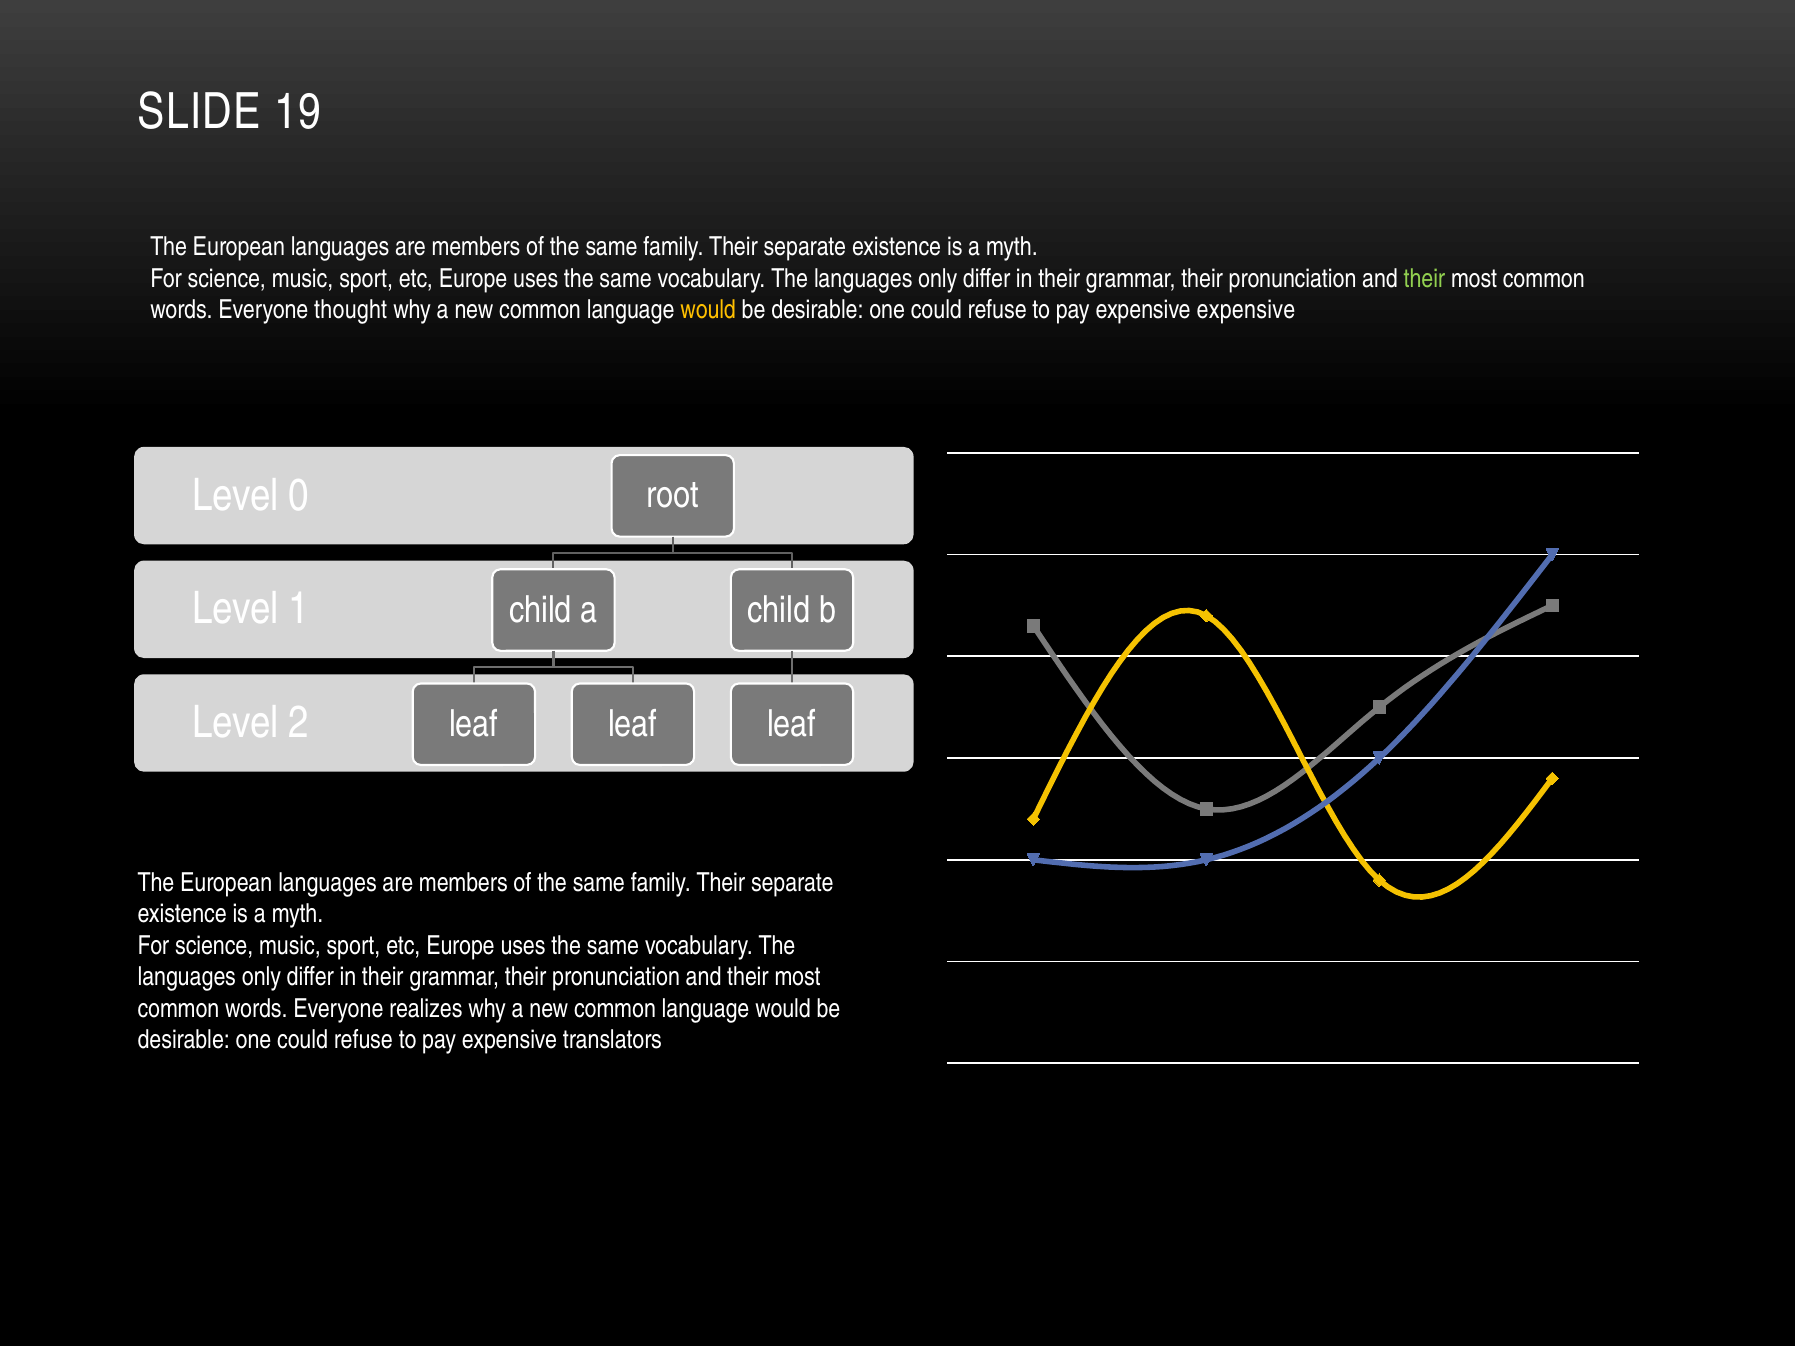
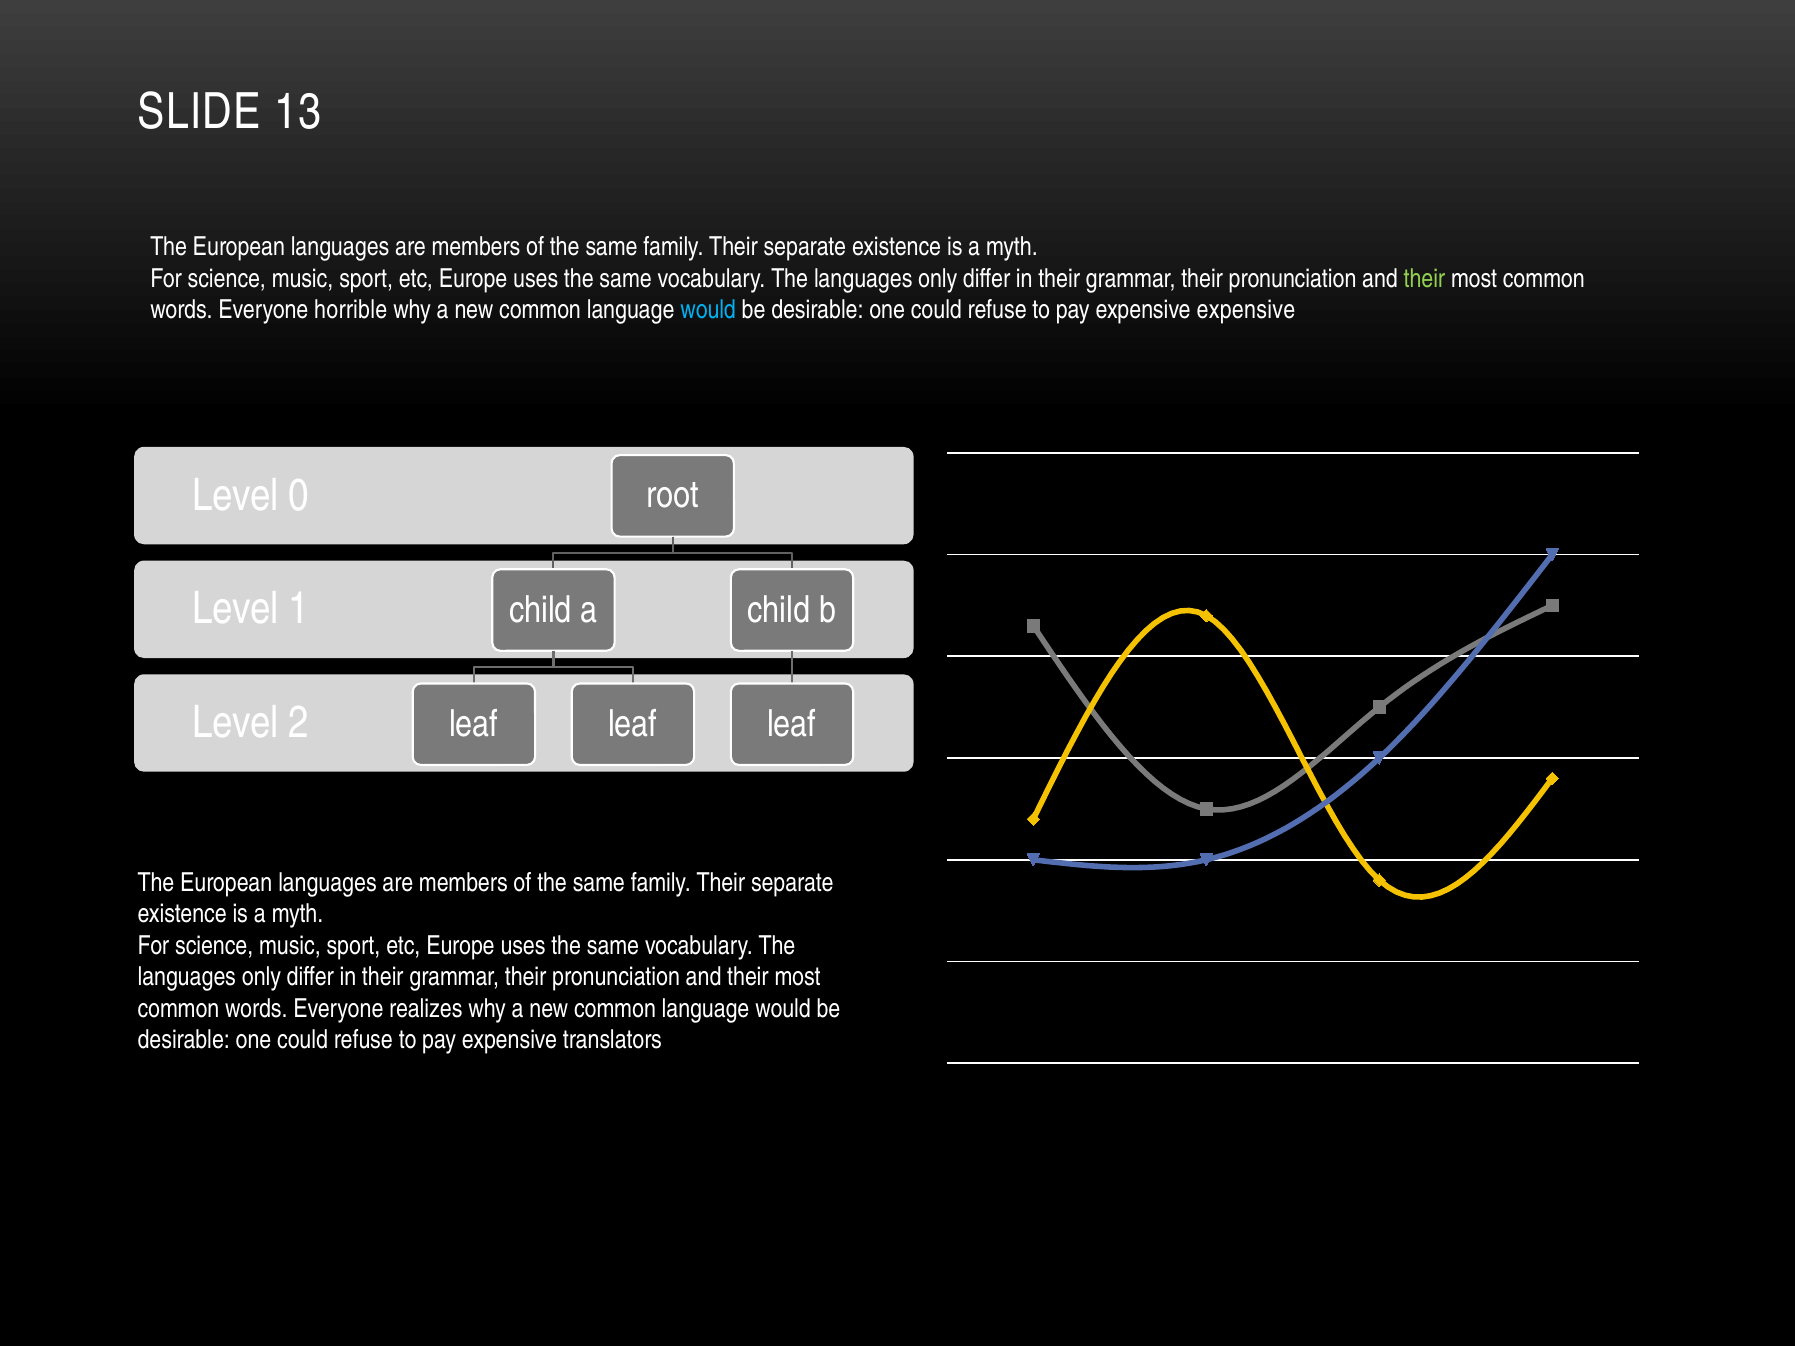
19: 19 -> 13
thought: thought -> horrible
would at (708, 310) colour: yellow -> light blue
